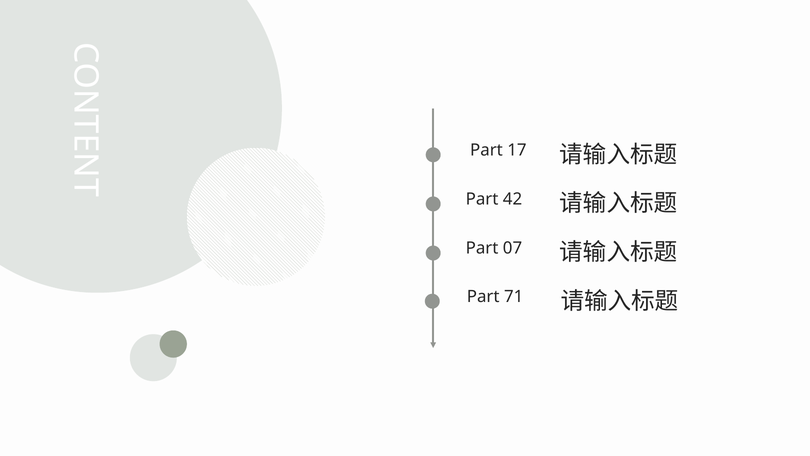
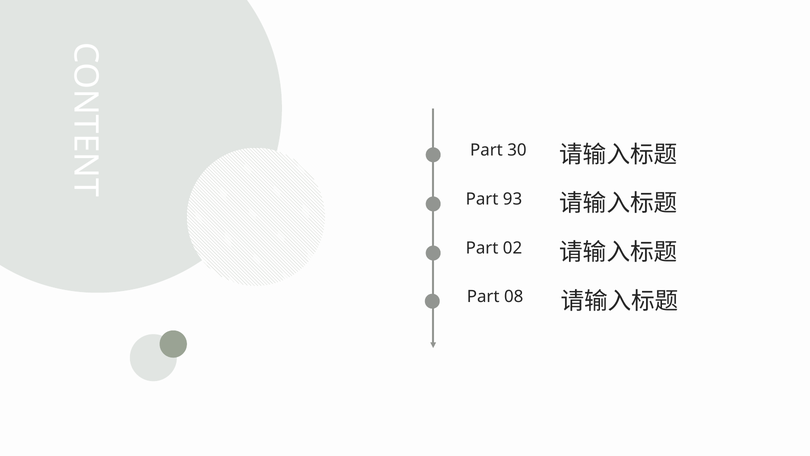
17: 17 -> 30
42: 42 -> 93
07: 07 -> 02
71: 71 -> 08
